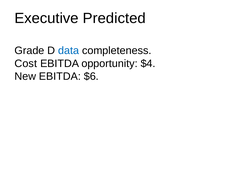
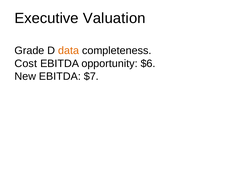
Predicted: Predicted -> Valuation
data colour: blue -> orange
$4: $4 -> $6
$6: $6 -> $7
